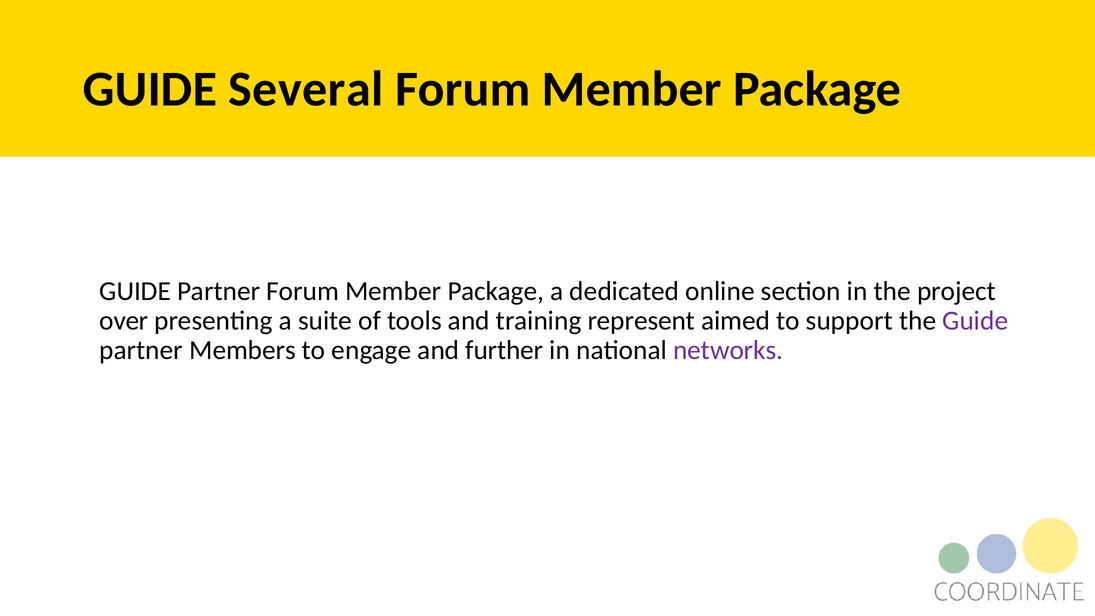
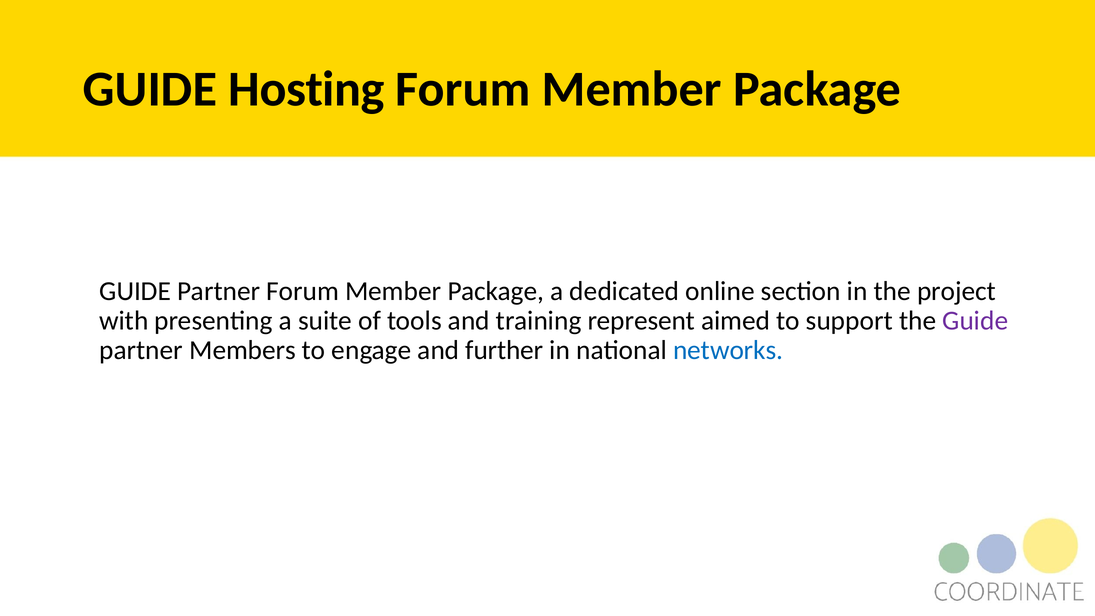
Several: Several -> Hosting
over: over -> with
networks colour: purple -> blue
